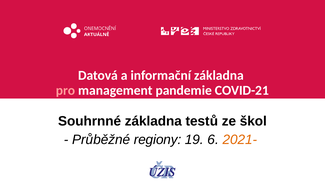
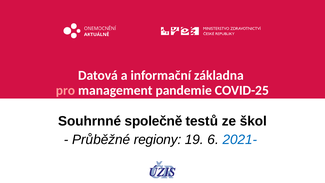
COVID-21: COVID-21 -> COVID-25
Souhrnné základna: základna -> společně
2021- colour: orange -> blue
